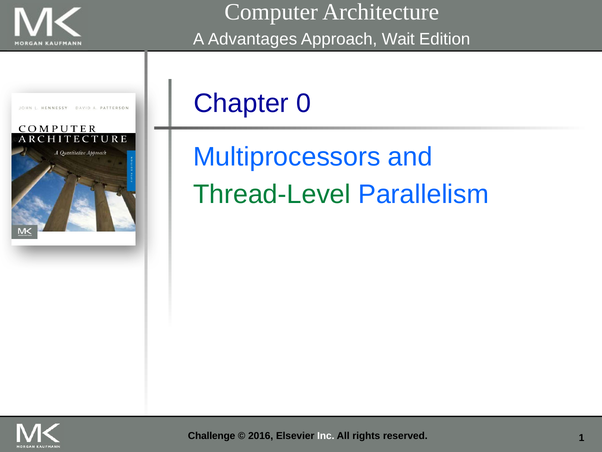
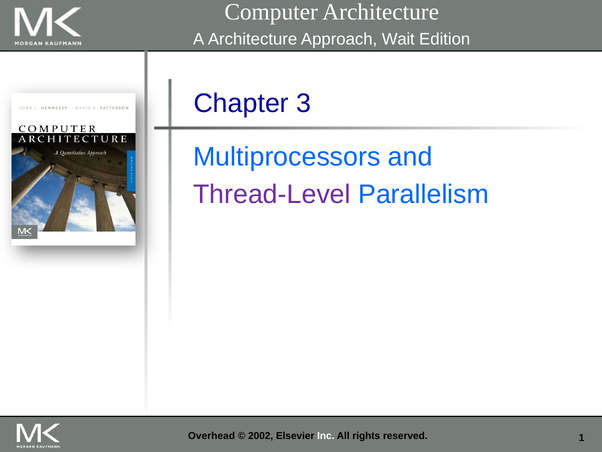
A Advantages: Advantages -> Architecture
0: 0 -> 3
Thread-Level colour: green -> purple
Challenge: Challenge -> Overhead
2016: 2016 -> 2002
